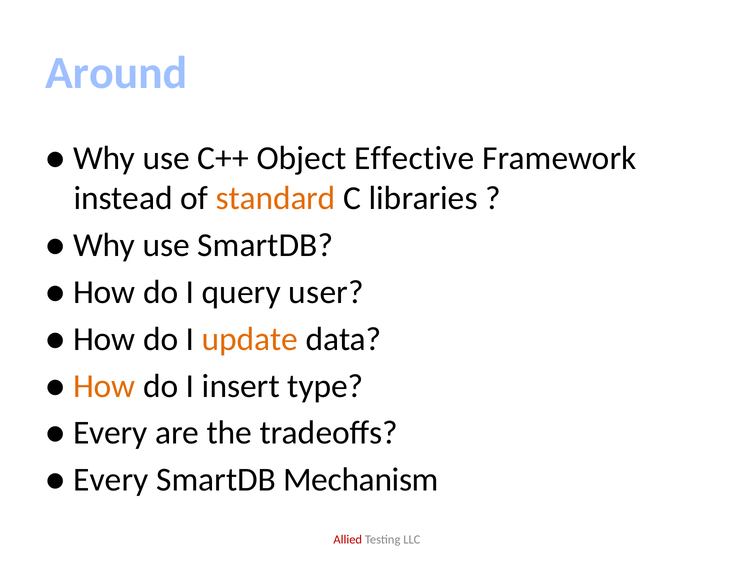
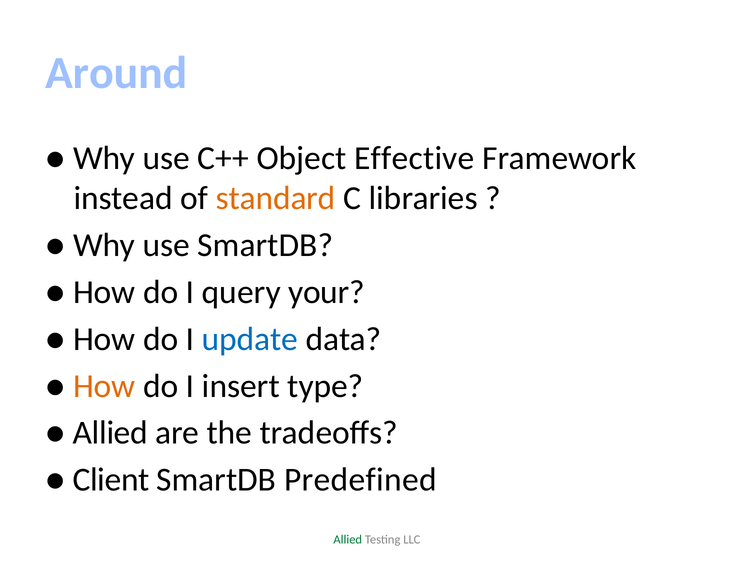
user: user -> your
update colour: orange -> blue
Every at (110, 433): Every -> Allied
Every at (111, 480): Every -> Client
Mechanism: Mechanism -> Predefined
Allied at (348, 540) colour: red -> green
